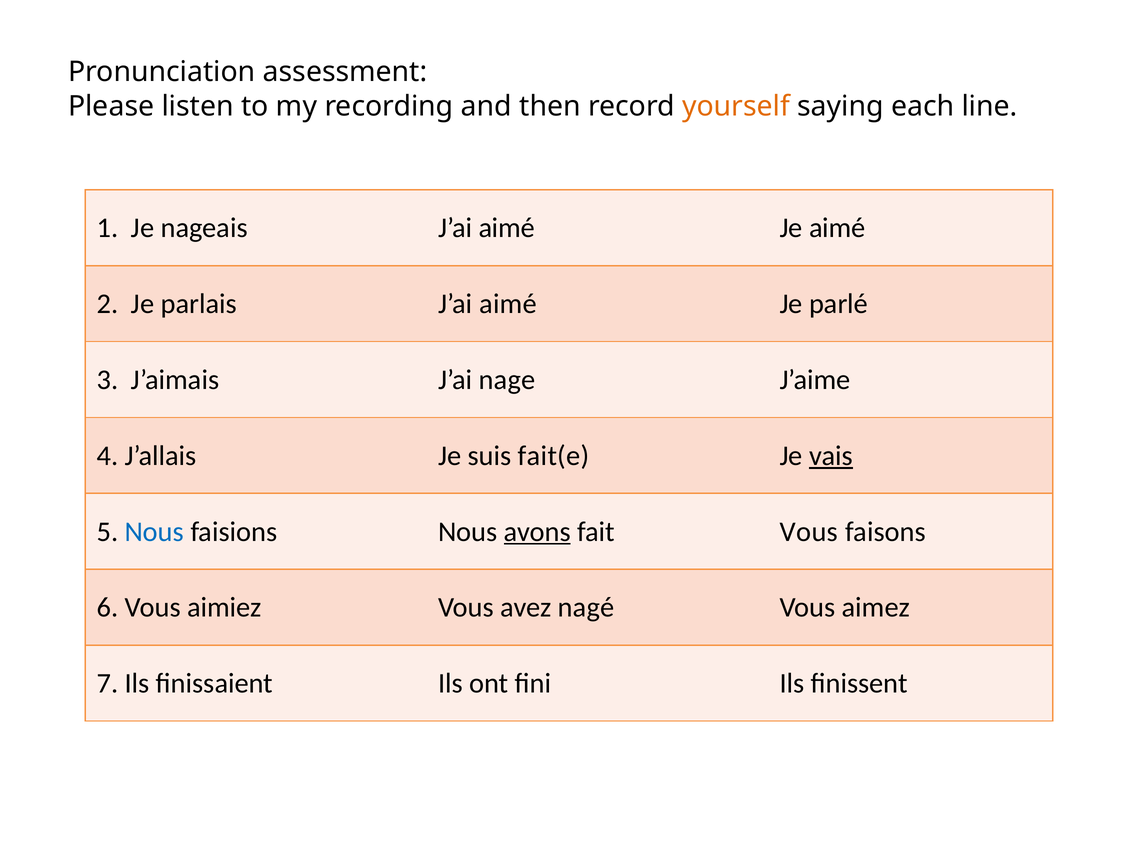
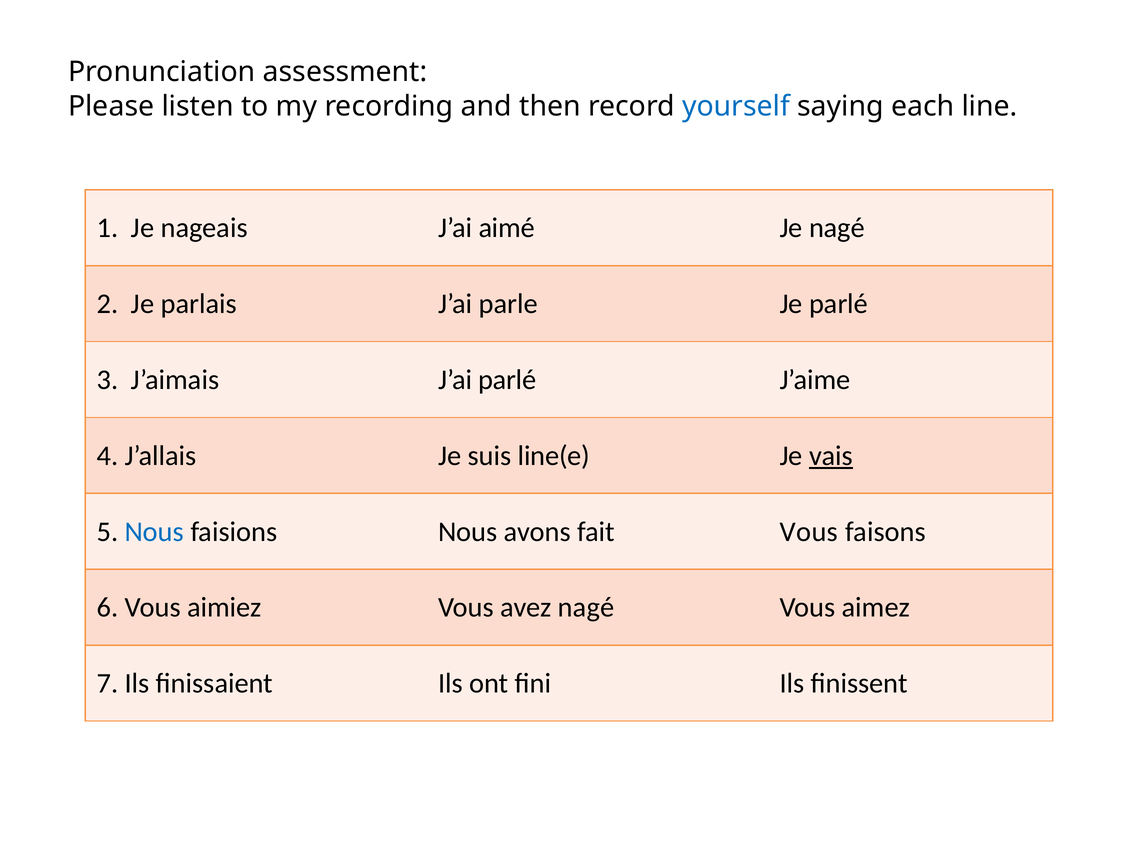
yourself colour: orange -> blue
Je aimé: aimé -> nagé
parlais J’ai aimé: aimé -> parle
J’ai nage: nage -> parlé
fait(e: fait(e -> line(e
avons underline: present -> none
